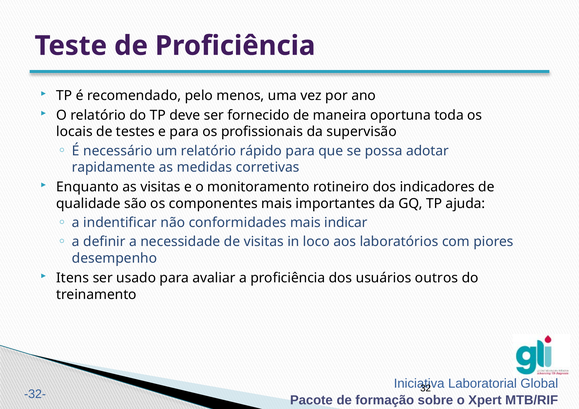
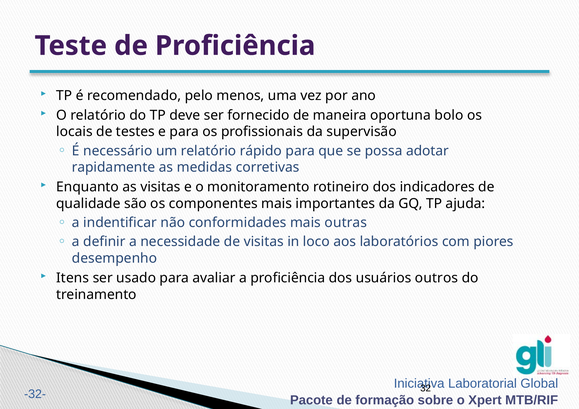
toda: toda -> bolo
indicar: indicar -> outras
